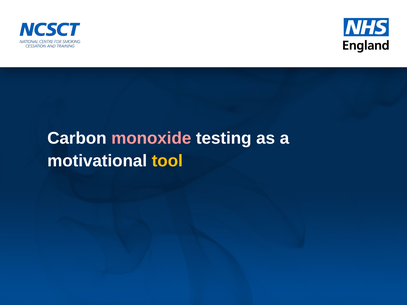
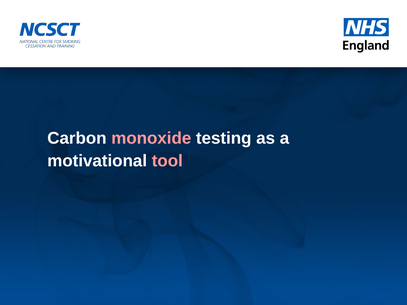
tool colour: yellow -> pink
